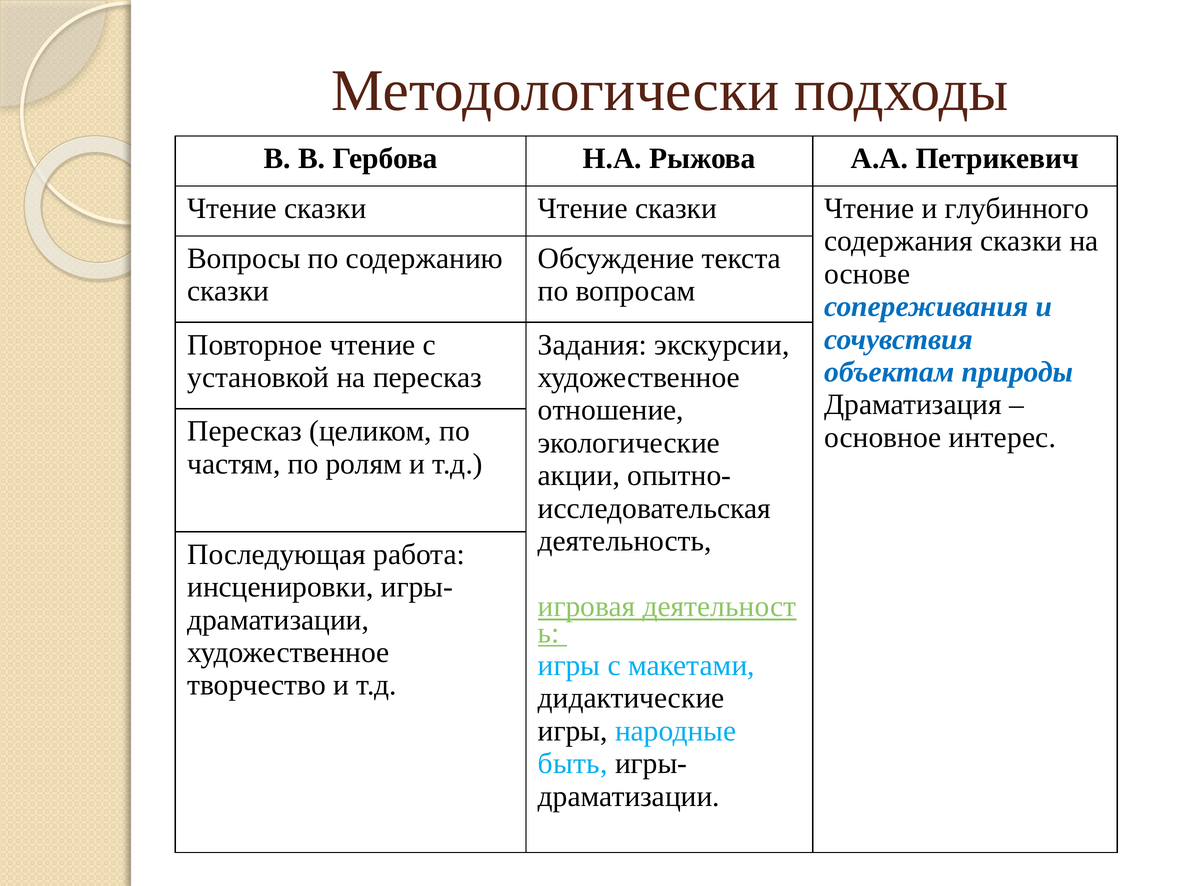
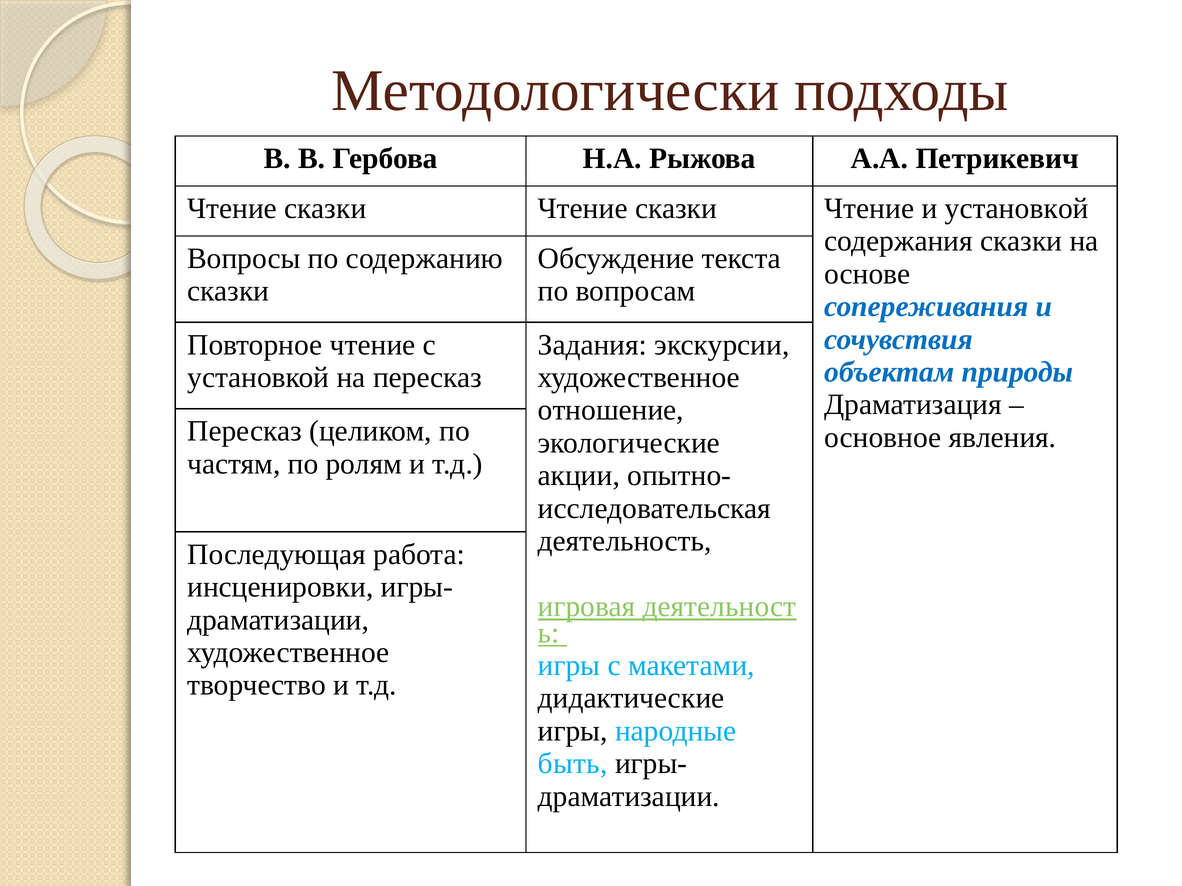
и глубинного: глубинного -> установкой
интерес: интерес -> явления
